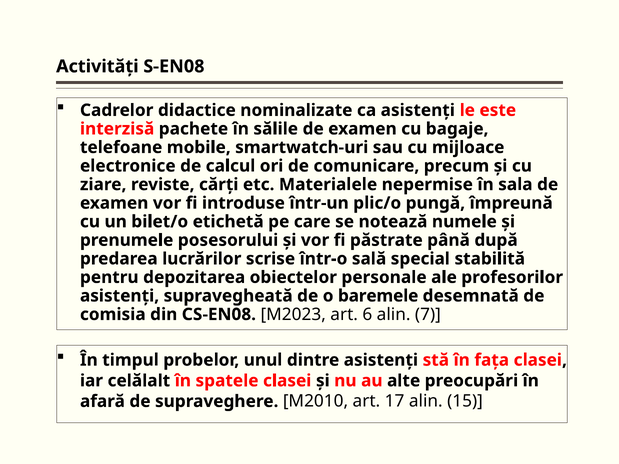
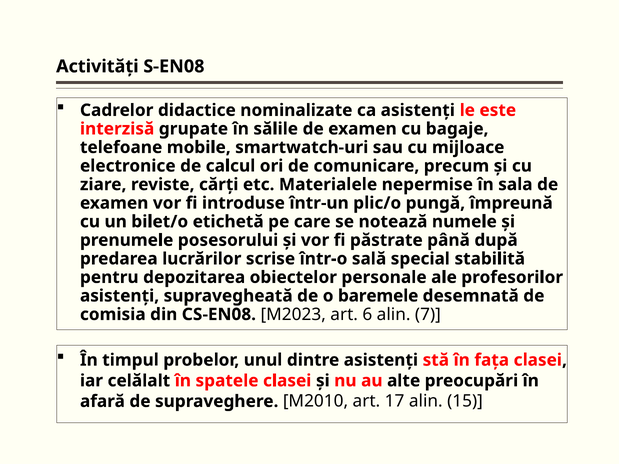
pachete: pachete -> grupate
